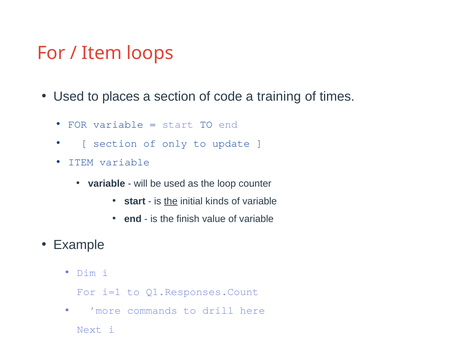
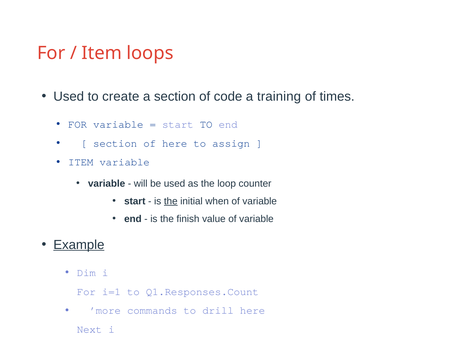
places: places -> create
of only: only -> here
update: update -> assign
kinds: kinds -> when
Example underline: none -> present
